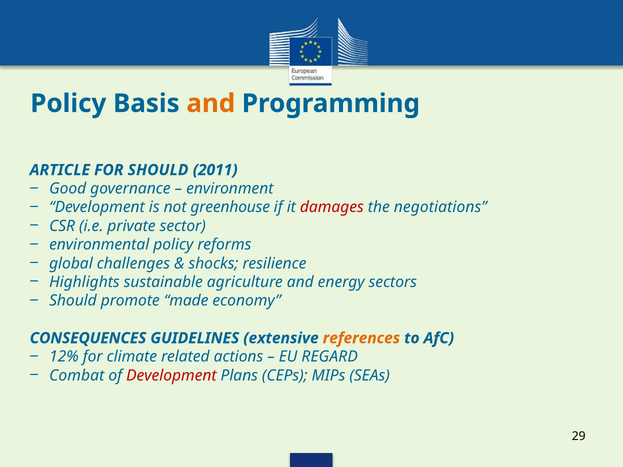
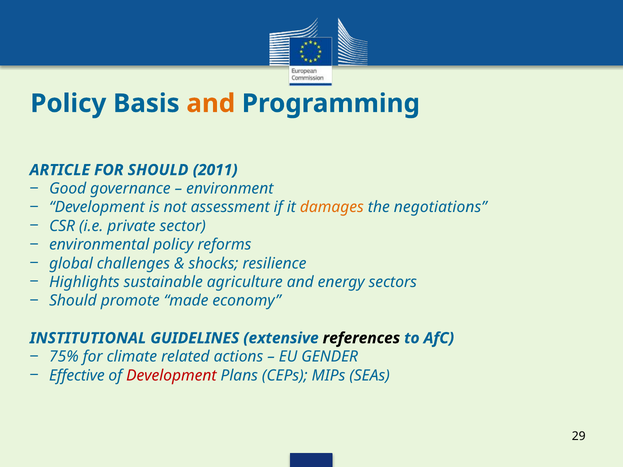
greenhouse: greenhouse -> assessment
damages colour: red -> orange
CONSEQUENCES: CONSEQUENCES -> INSTITUTIONAL
references colour: orange -> black
12%: 12% -> 75%
REGARD: REGARD -> GENDER
Combat: Combat -> Effective
